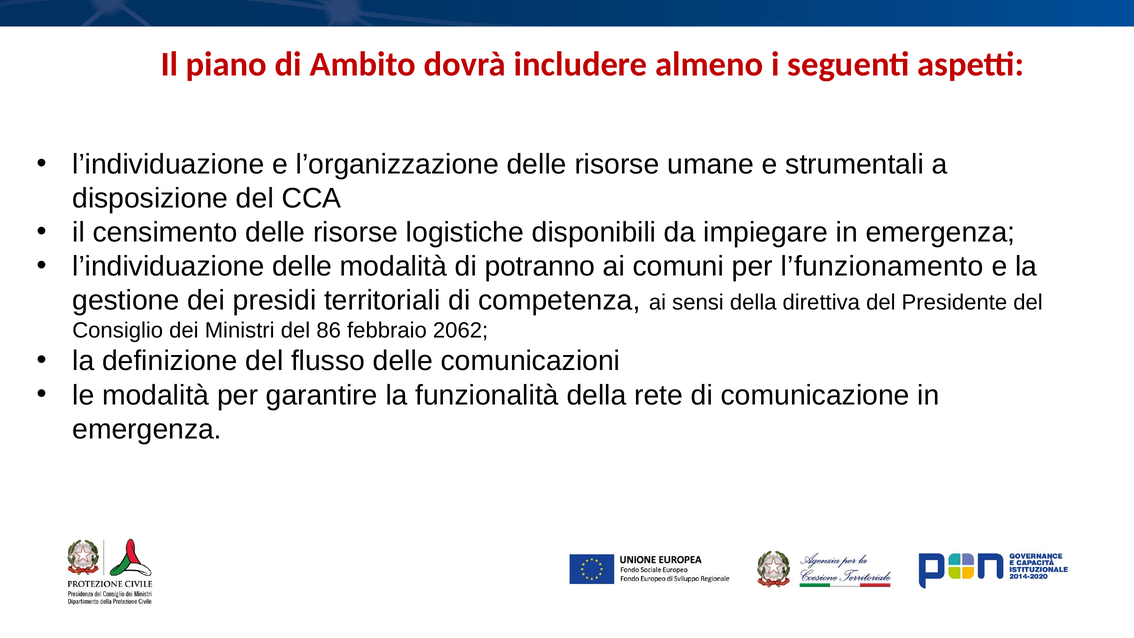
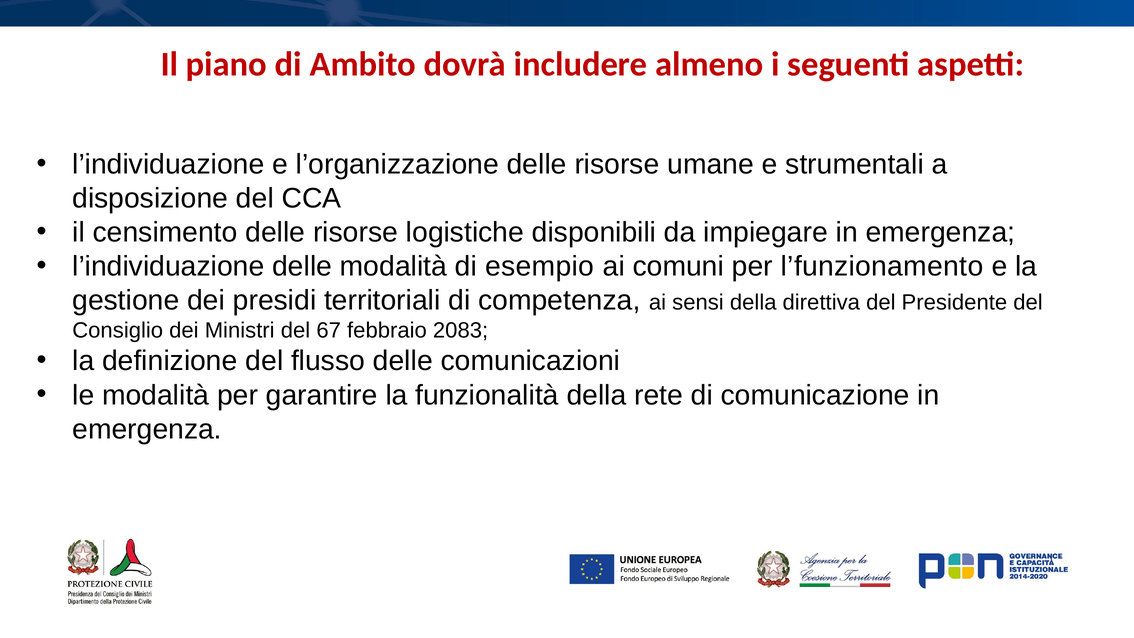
potranno: potranno -> esempio
86: 86 -> 67
2062: 2062 -> 2083
